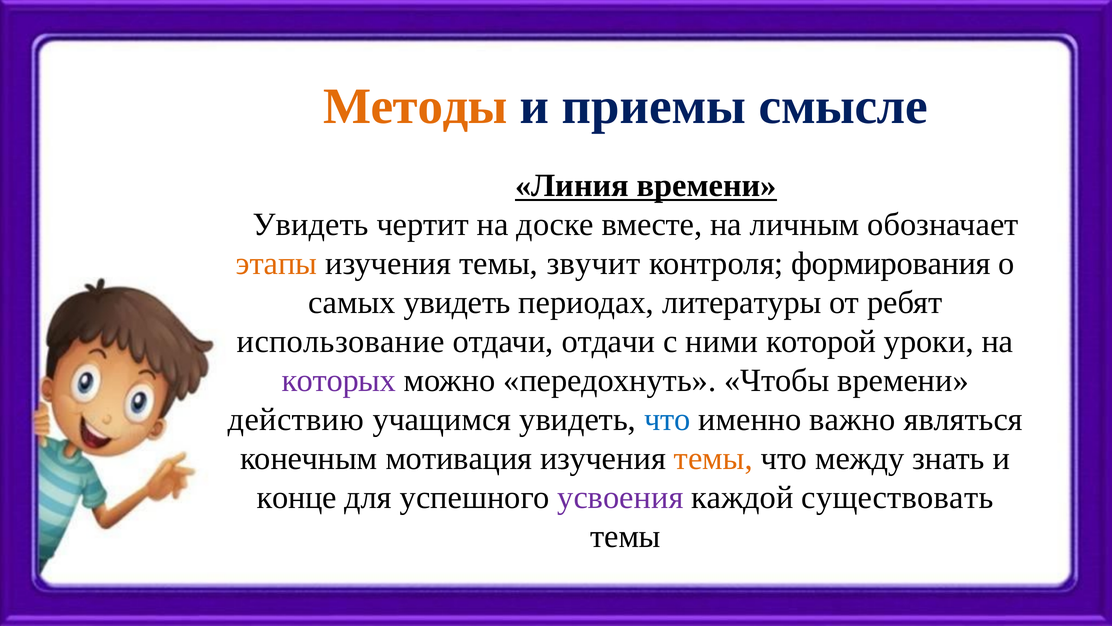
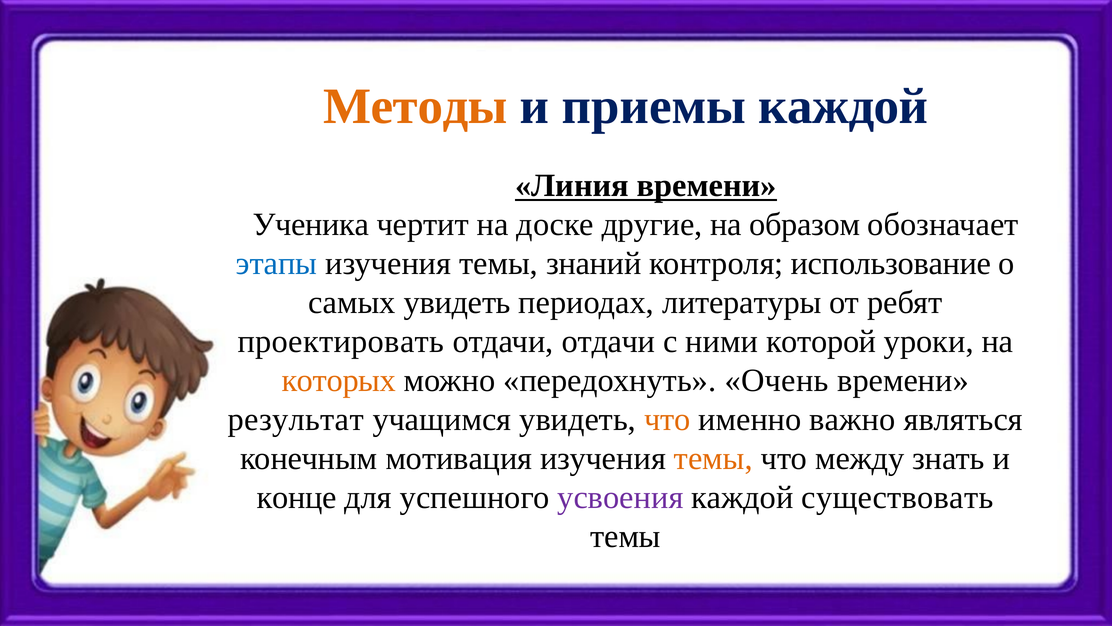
приемы смысле: смысле -> каждой
Увидеть at (311, 224): Увидеть -> Ученика
вместе: вместе -> другие
личным: личным -> образом
этапы colour: orange -> blue
звучит: звучит -> знаний
формирования: формирования -> использование
использование: использование -> проектировать
которых colour: purple -> orange
Чтобы: Чтобы -> Очень
действию: действию -> результат
что at (667, 419) colour: blue -> orange
